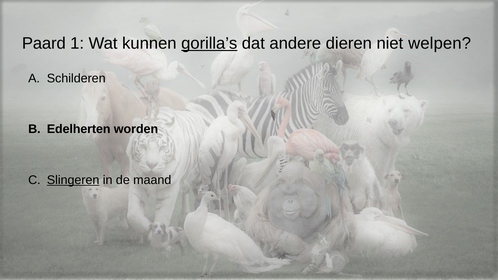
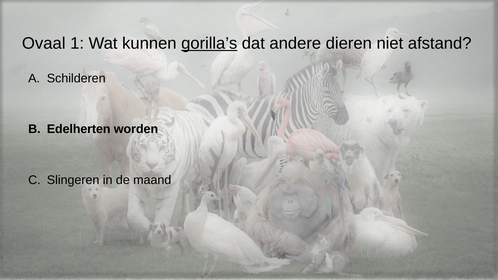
Paard: Paard -> Ovaal
welpen: welpen -> afstand
Slingeren underline: present -> none
